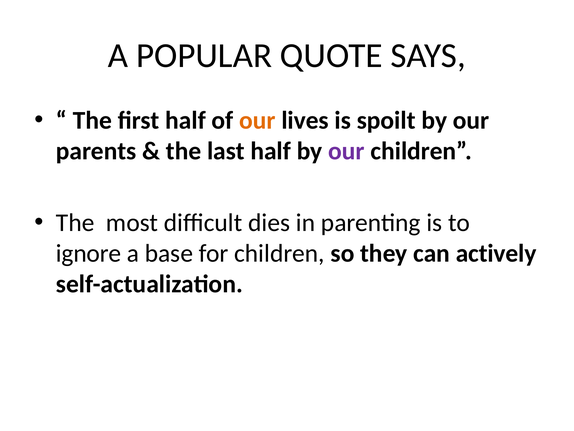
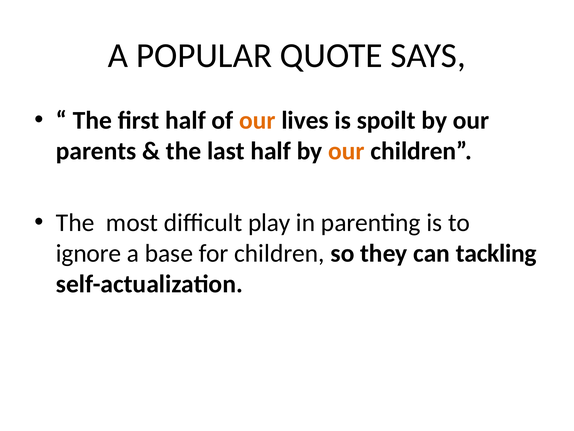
our at (346, 151) colour: purple -> orange
dies: dies -> play
actively: actively -> tackling
